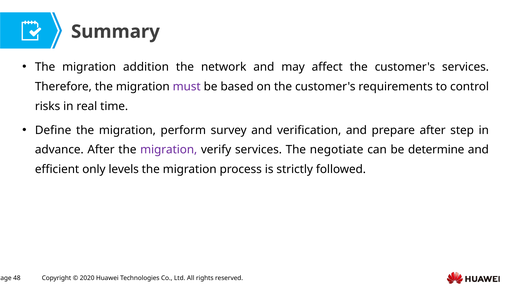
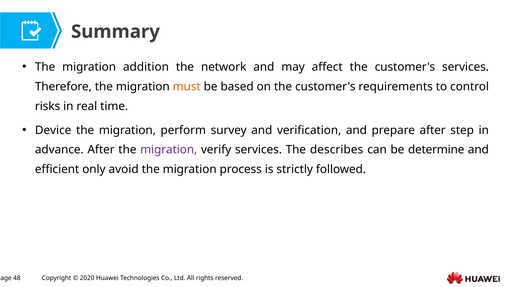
must colour: purple -> orange
Define: Define -> Device
negotiate: negotiate -> describes
levels: levels -> avoid
